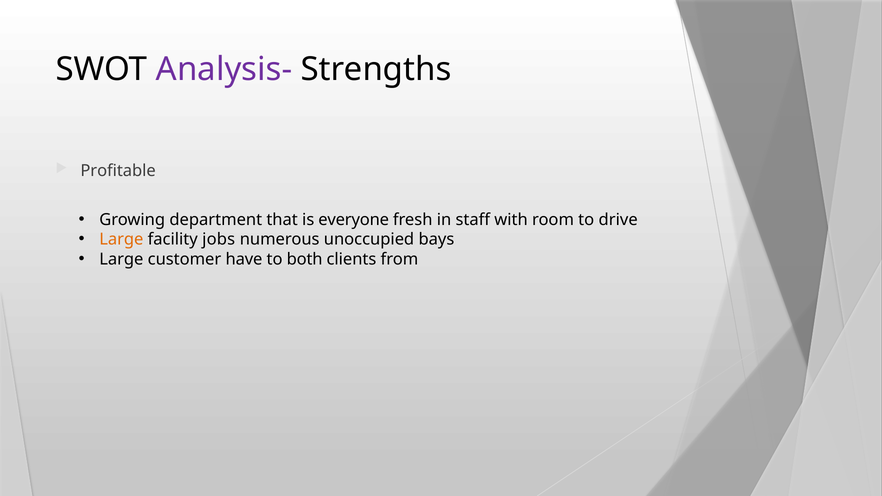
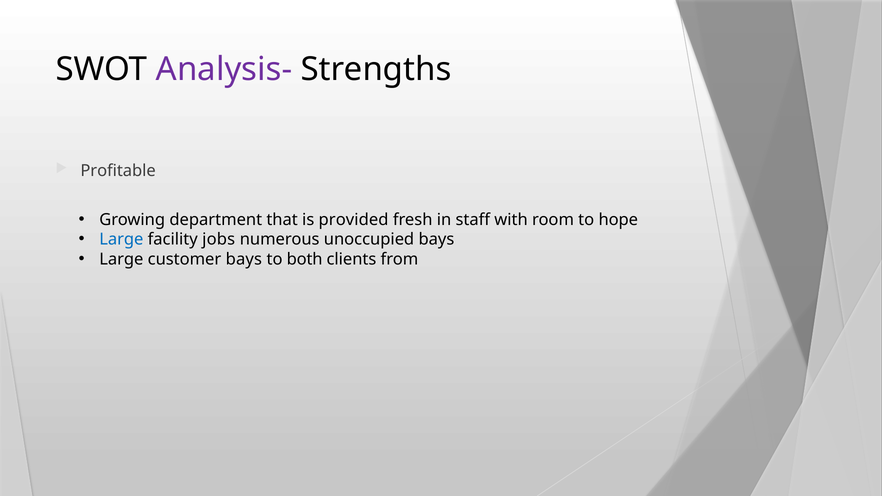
everyone: everyone -> provided
drive: drive -> hope
Large at (121, 239) colour: orange -> blue
customer have: have -> bays
